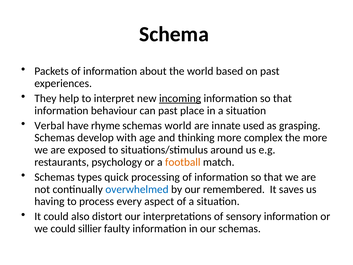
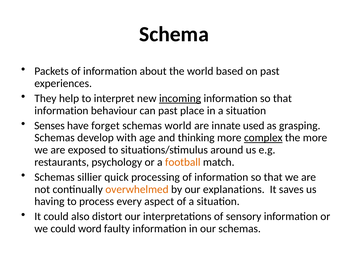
Verbal: Verbal -> Senses
rhyme: rhyme -> forget
complex underline: none -> present
types: types -> sillier
overwhelmed colour: blue -> orange
remembered: remembered -> explanations
sillier: sillier -> word
